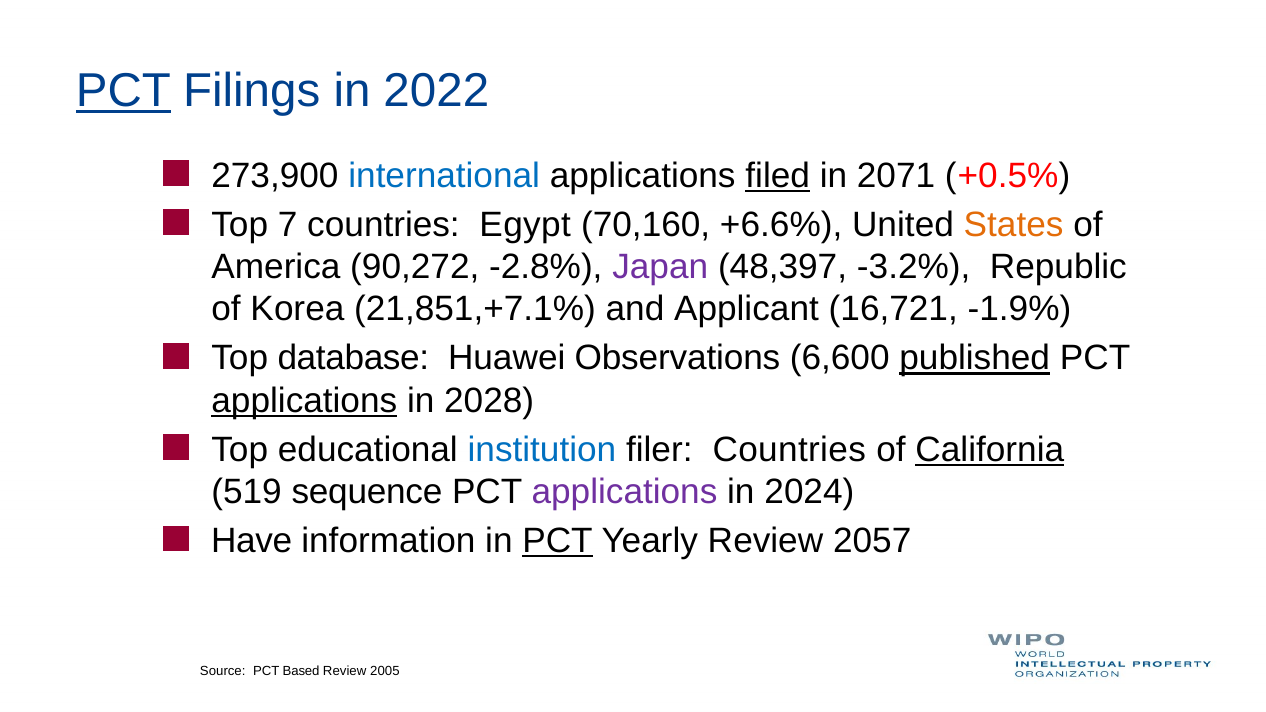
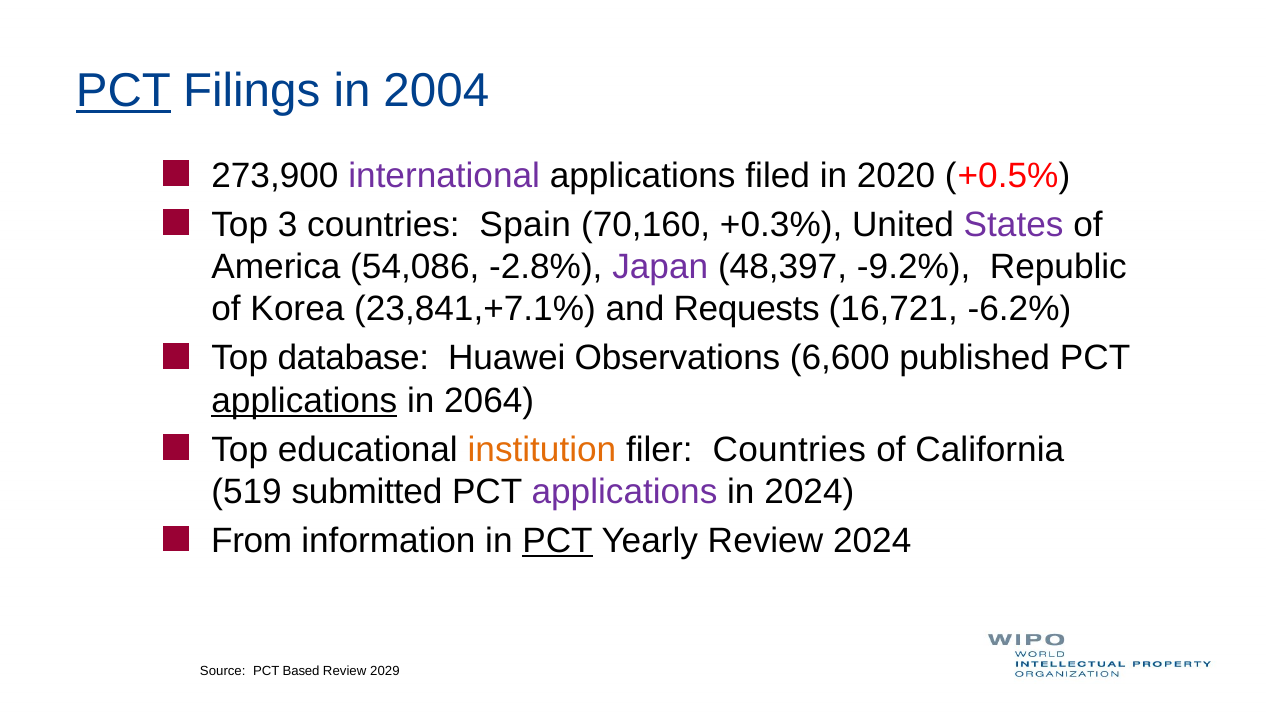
2022: 2022 -> 2004
international colour: blue -> purple
filed underline: present -> none
2071: 2071 -> 2020
7: 7 -> 3
Egypt: Egypt -> Spain
+6.6%: +6.6% -> +0.3%
States colour: orange -> purple
90,272: 90,272 -> 54,086
-3.2%: -3.2% -> -9.2%
21,851,+7.1%: 21,851,+7.1% -> 23,841,+7.1%
Applicant: Applicant -> Requests
-1.9%: -1.9% -> -6.2%
published underline: present -> none
2028: 2028 -> 2064
institution colour: blue -> orange
California underline: present -> none
sequence: sequence -> submitted
Have: Have -> From
Review 2057: 2057 -> 2024
2005: 2005 -> 2029
